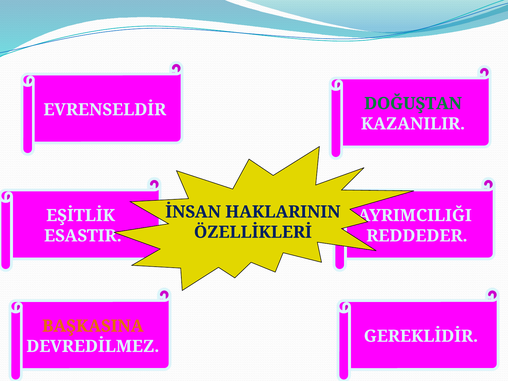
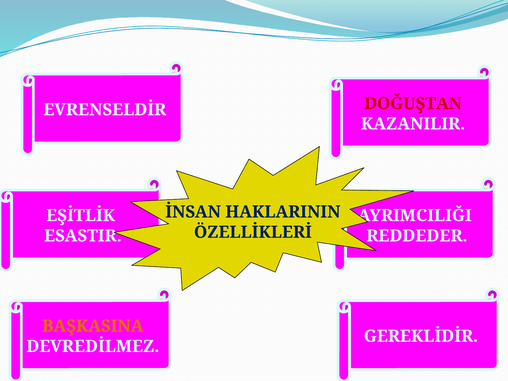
DOĞUŞTAN colour: green -> red
